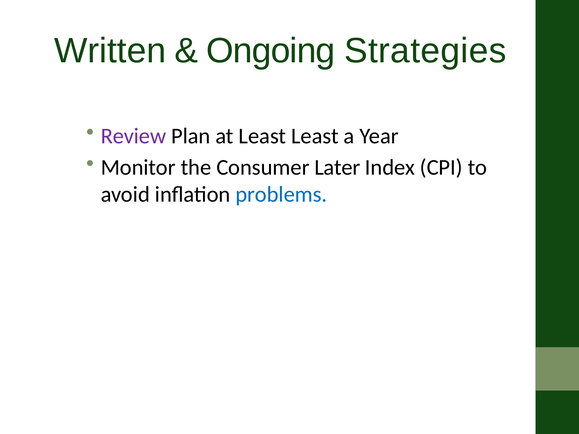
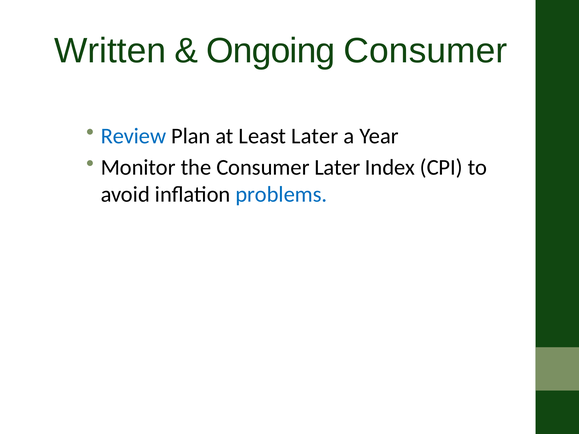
Ongoing Strategies: Strategies -> Consumer
Review colour: purple -> blue
Least Least: Least -> Later
